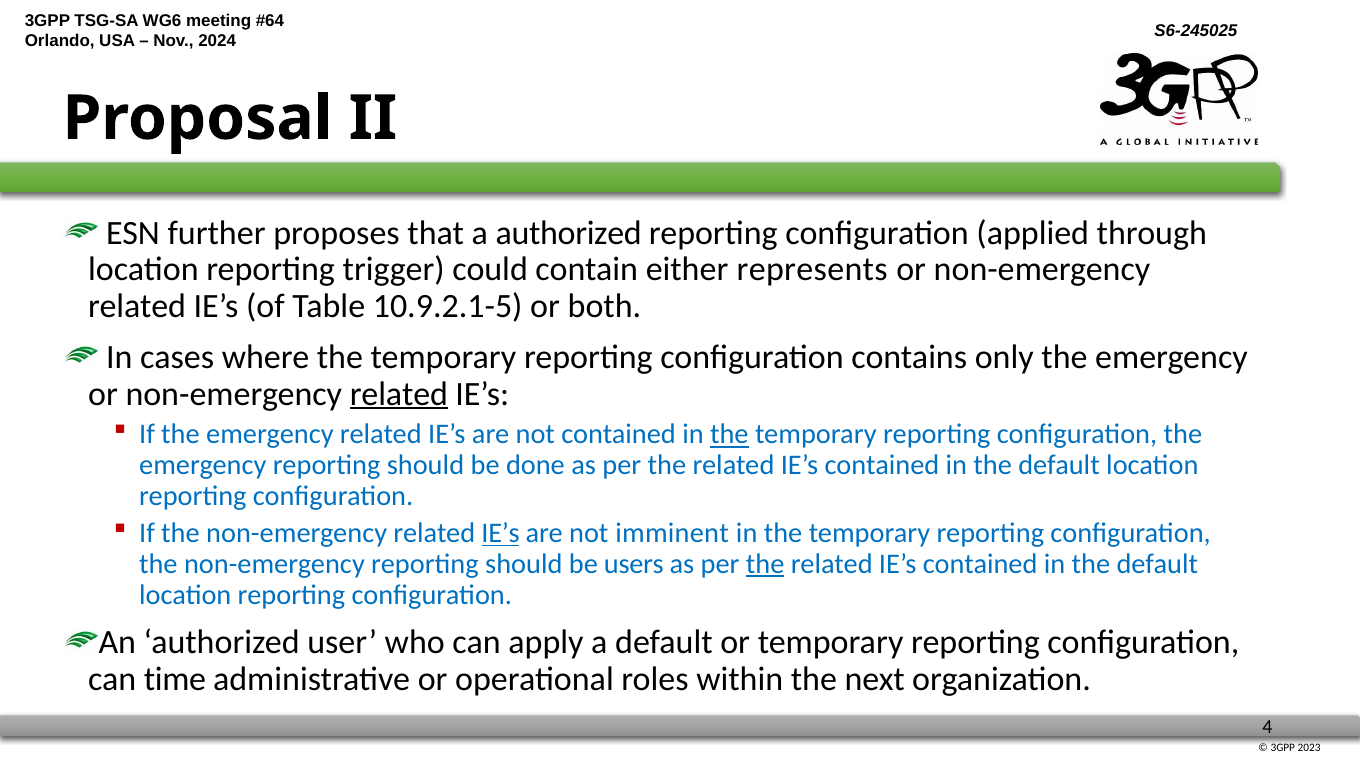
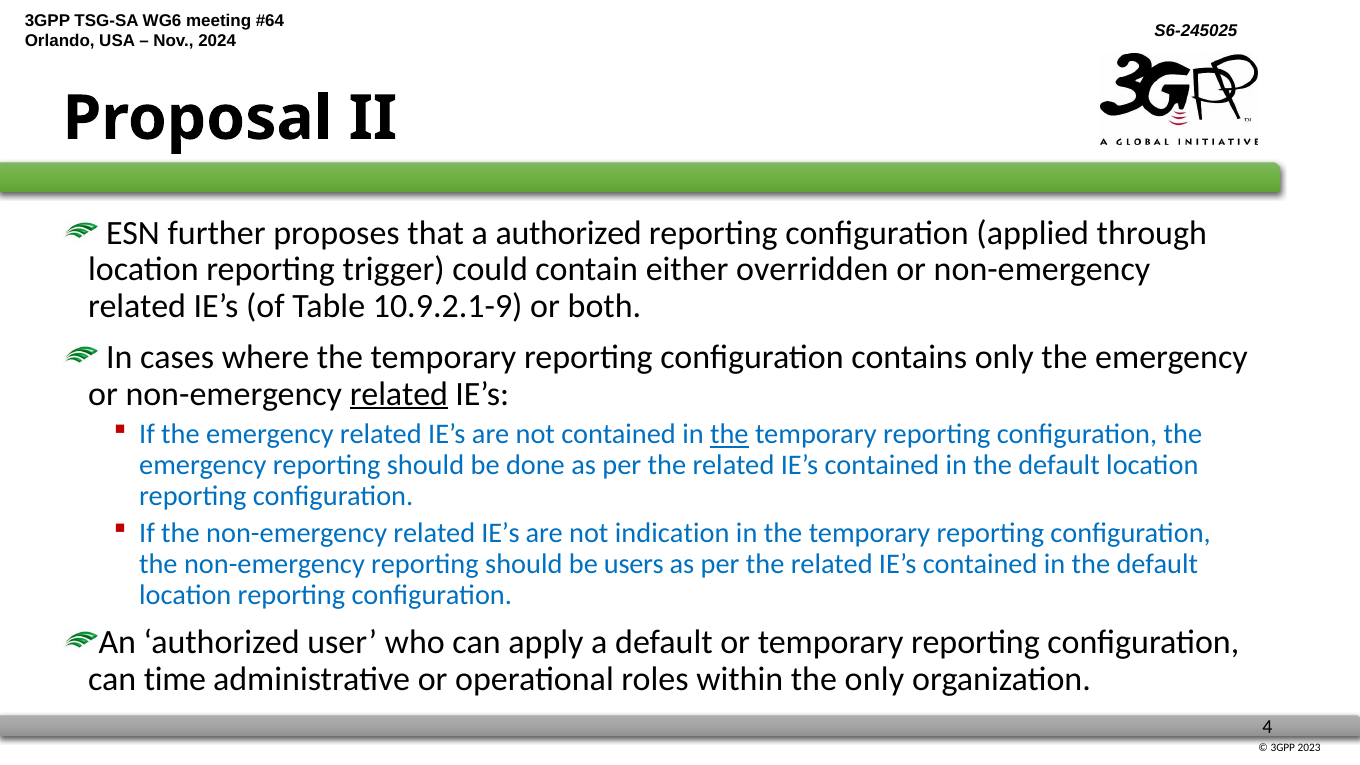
represents: represents -> overridden
10.9.2.1-5: 10.9.2.1-5 -> 10.9.2.1-9
IE’s at (501, 533) underline: present -> none
imminent: imminent -> indication
the at (765, 564) underline: present -> none
the next: next -> only
